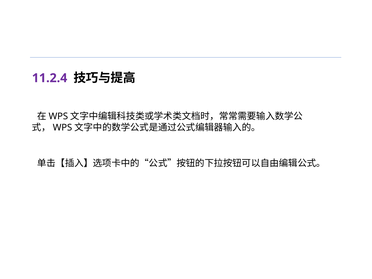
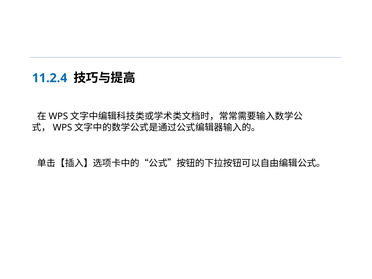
11.2.4 colour: purple -> blue
